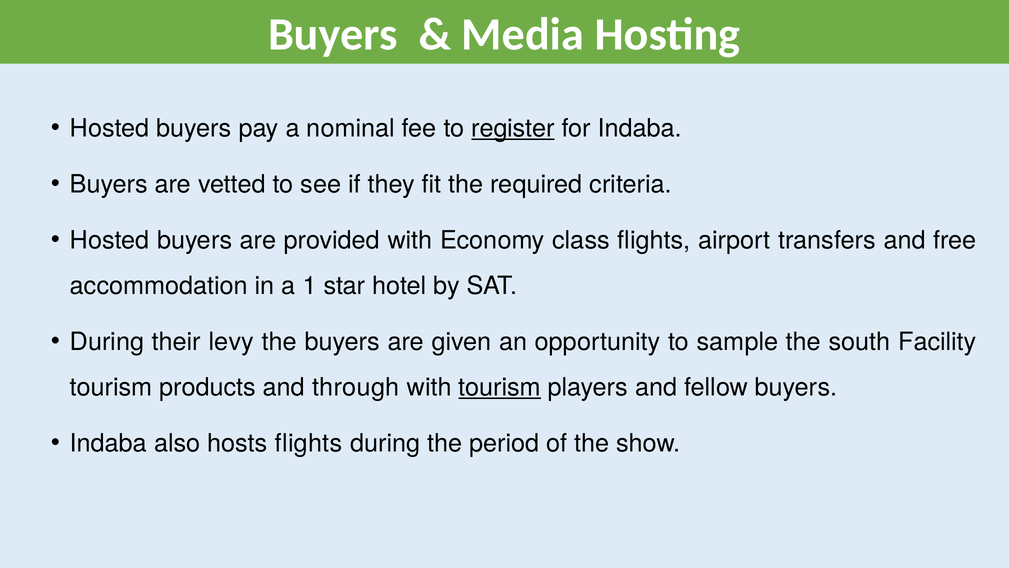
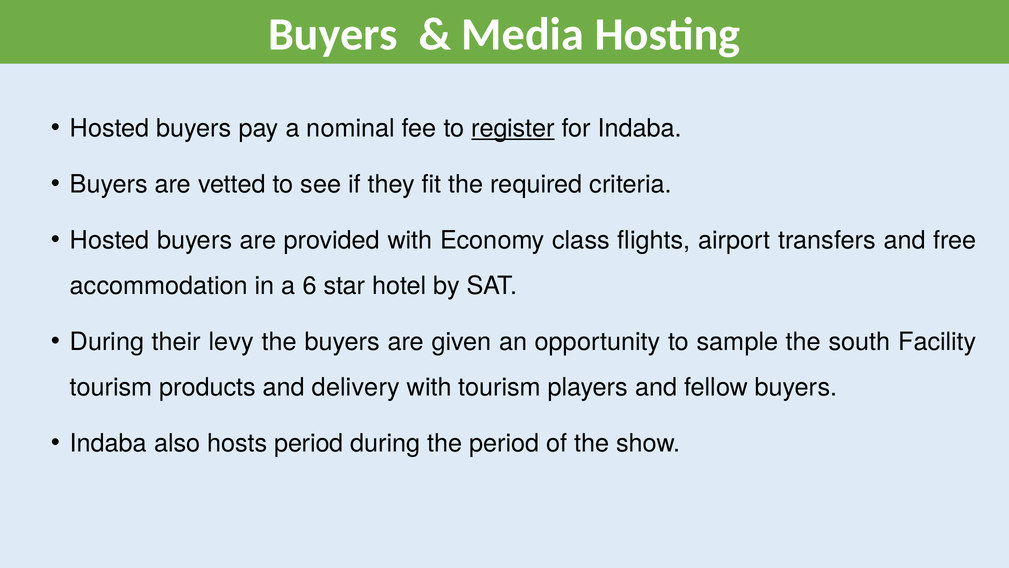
1: 1 -> 6
through: through -> delivery
tourism at (500, 387) underline: present -> none
hosts flights: flights -> period
